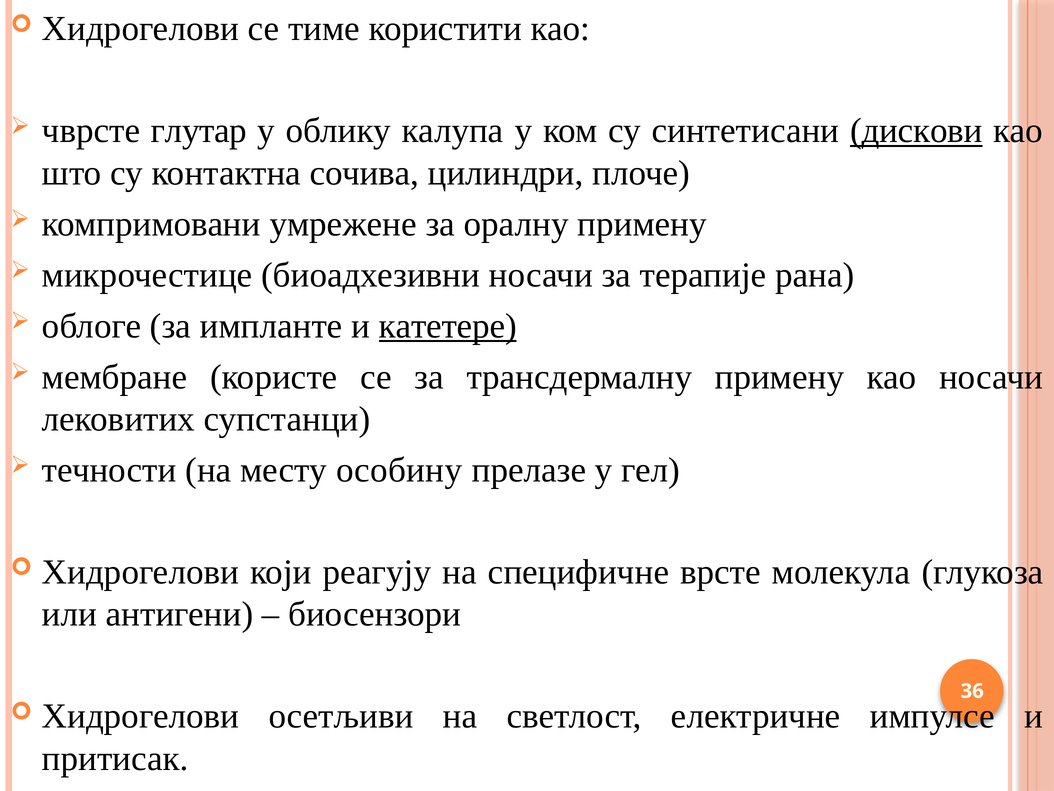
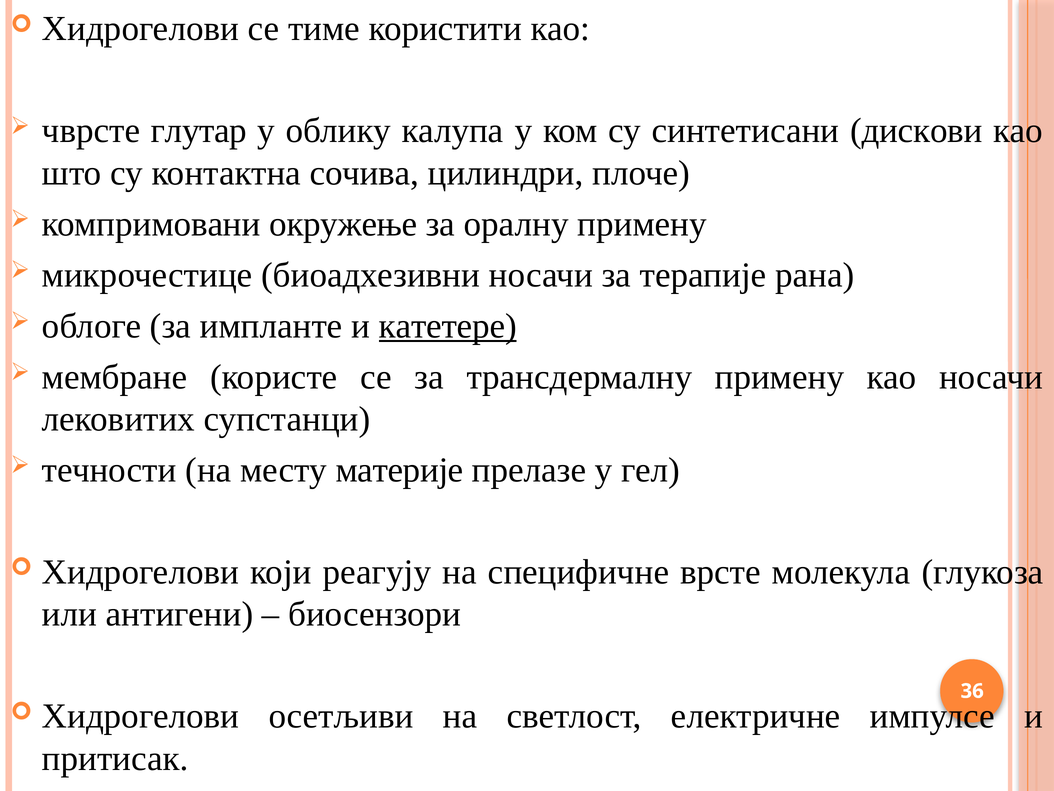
дискови underline: present -> none
умрежене: умрежене -> окружење
особину: особину -> материје
